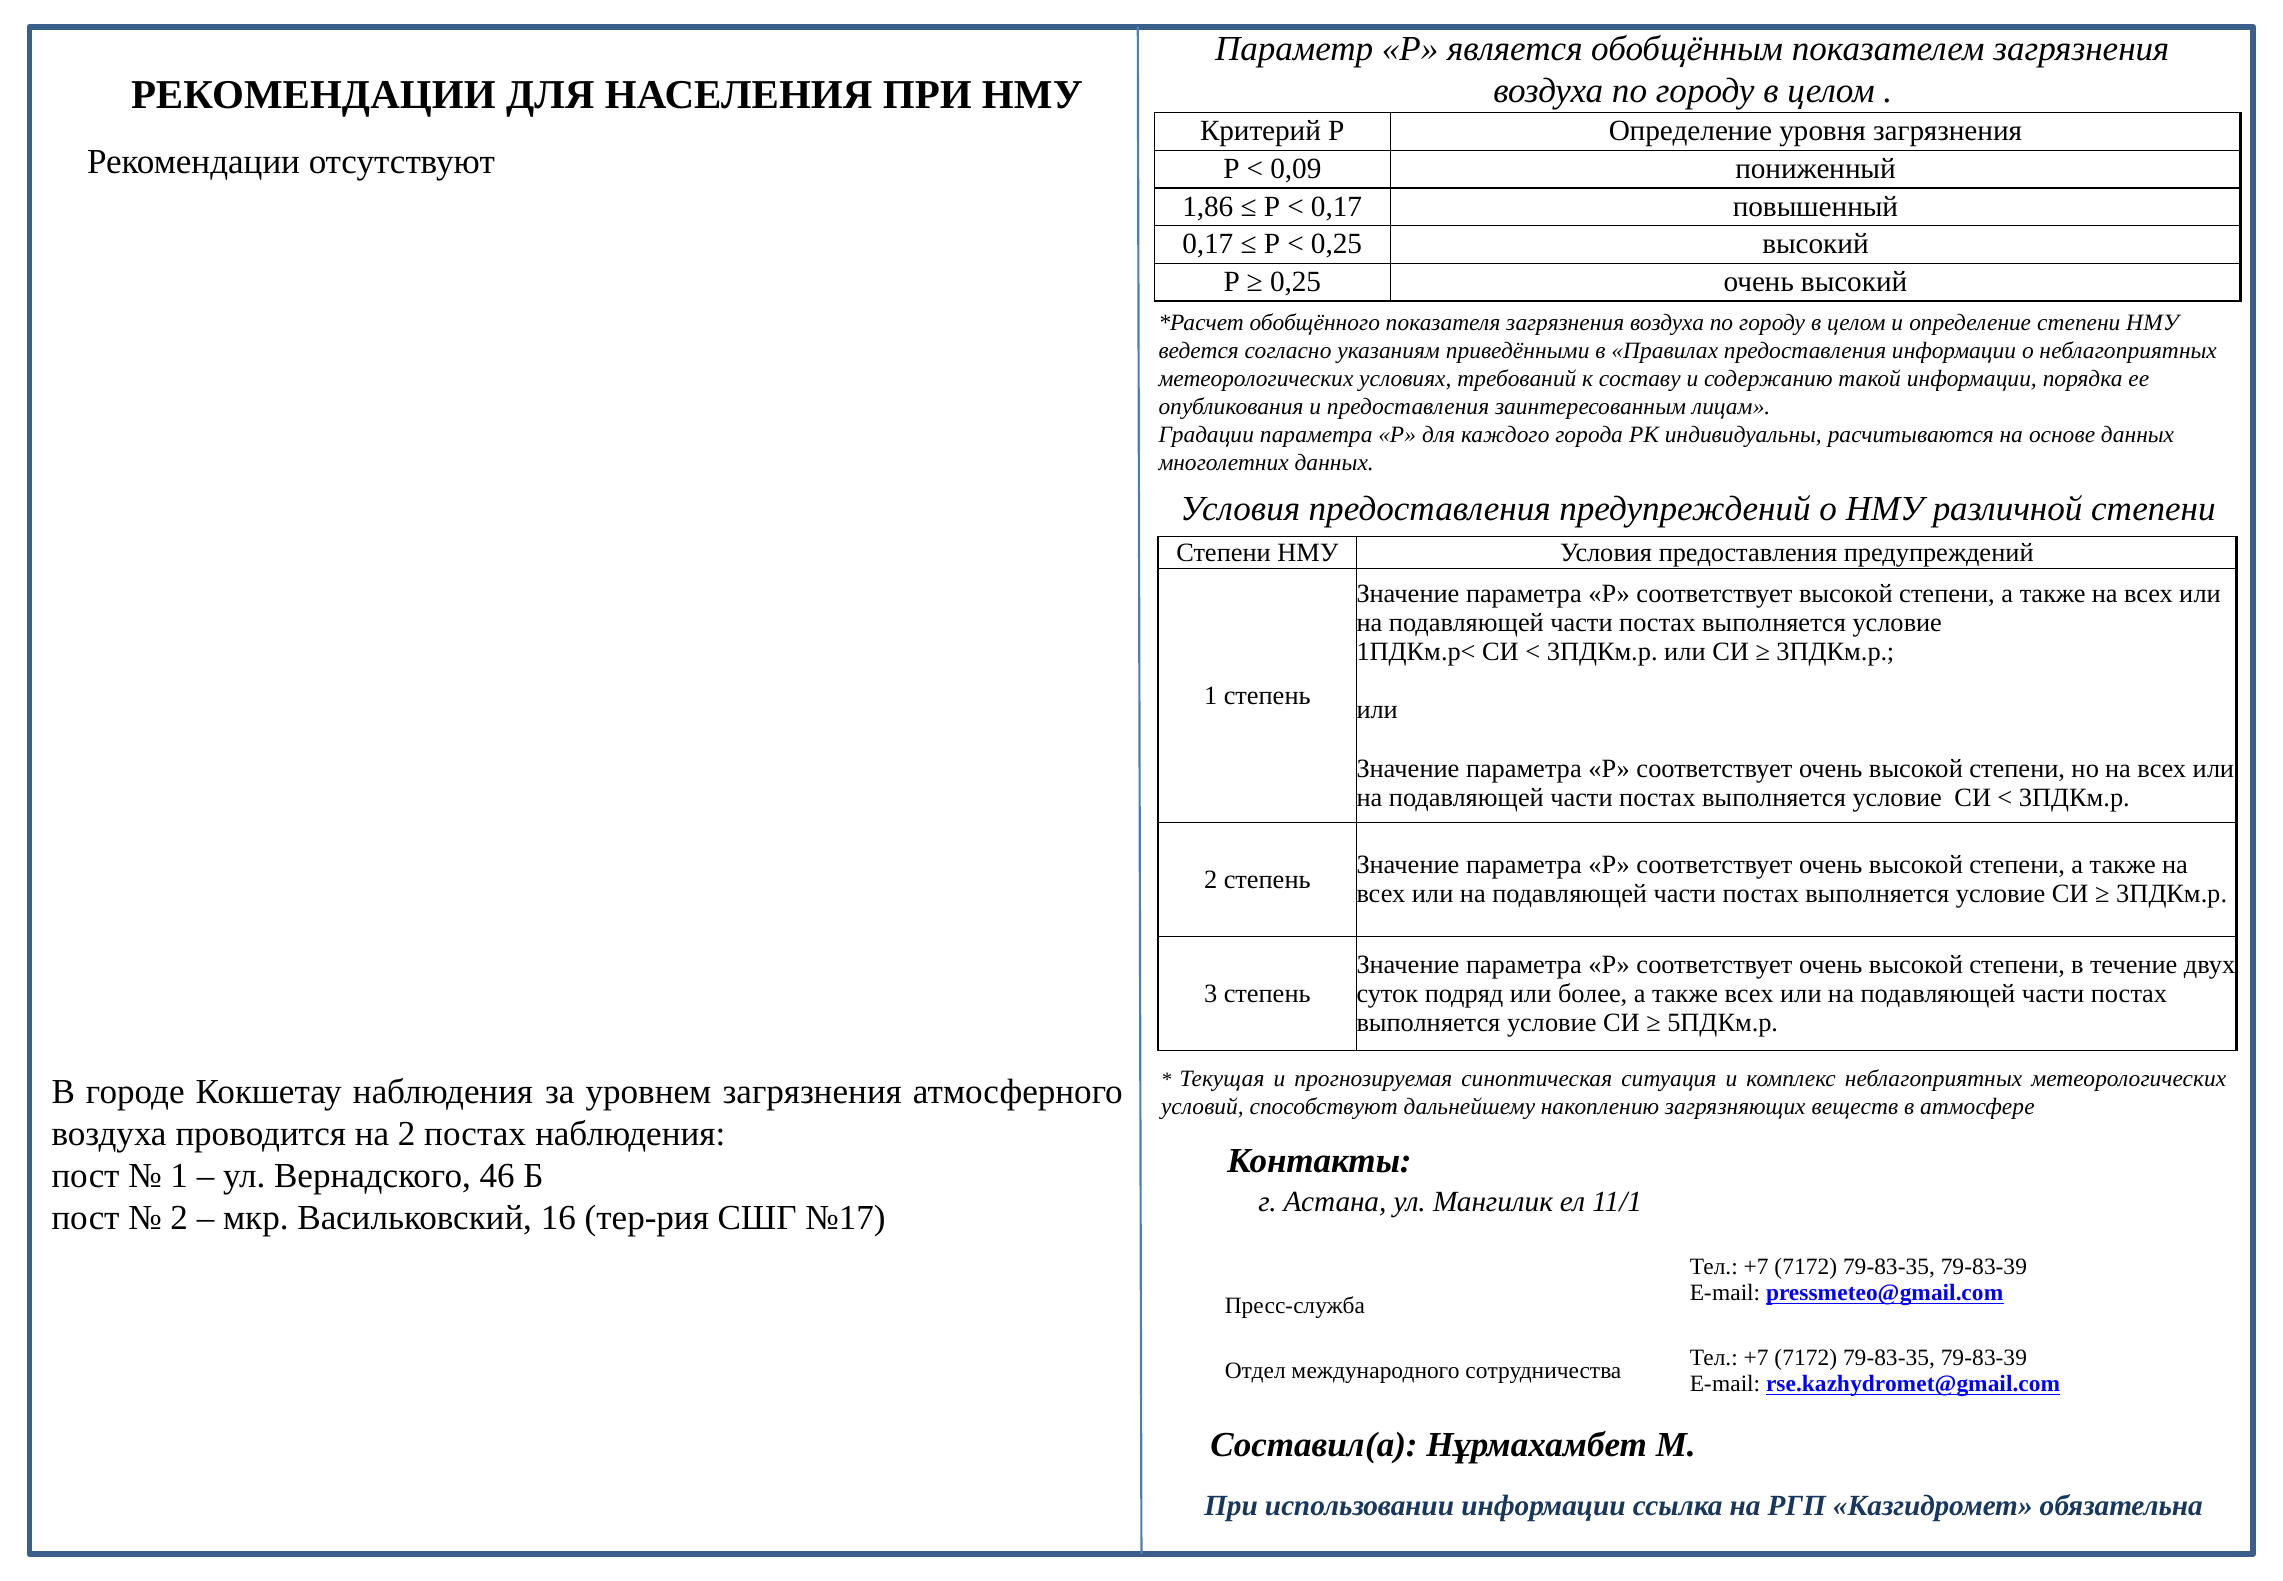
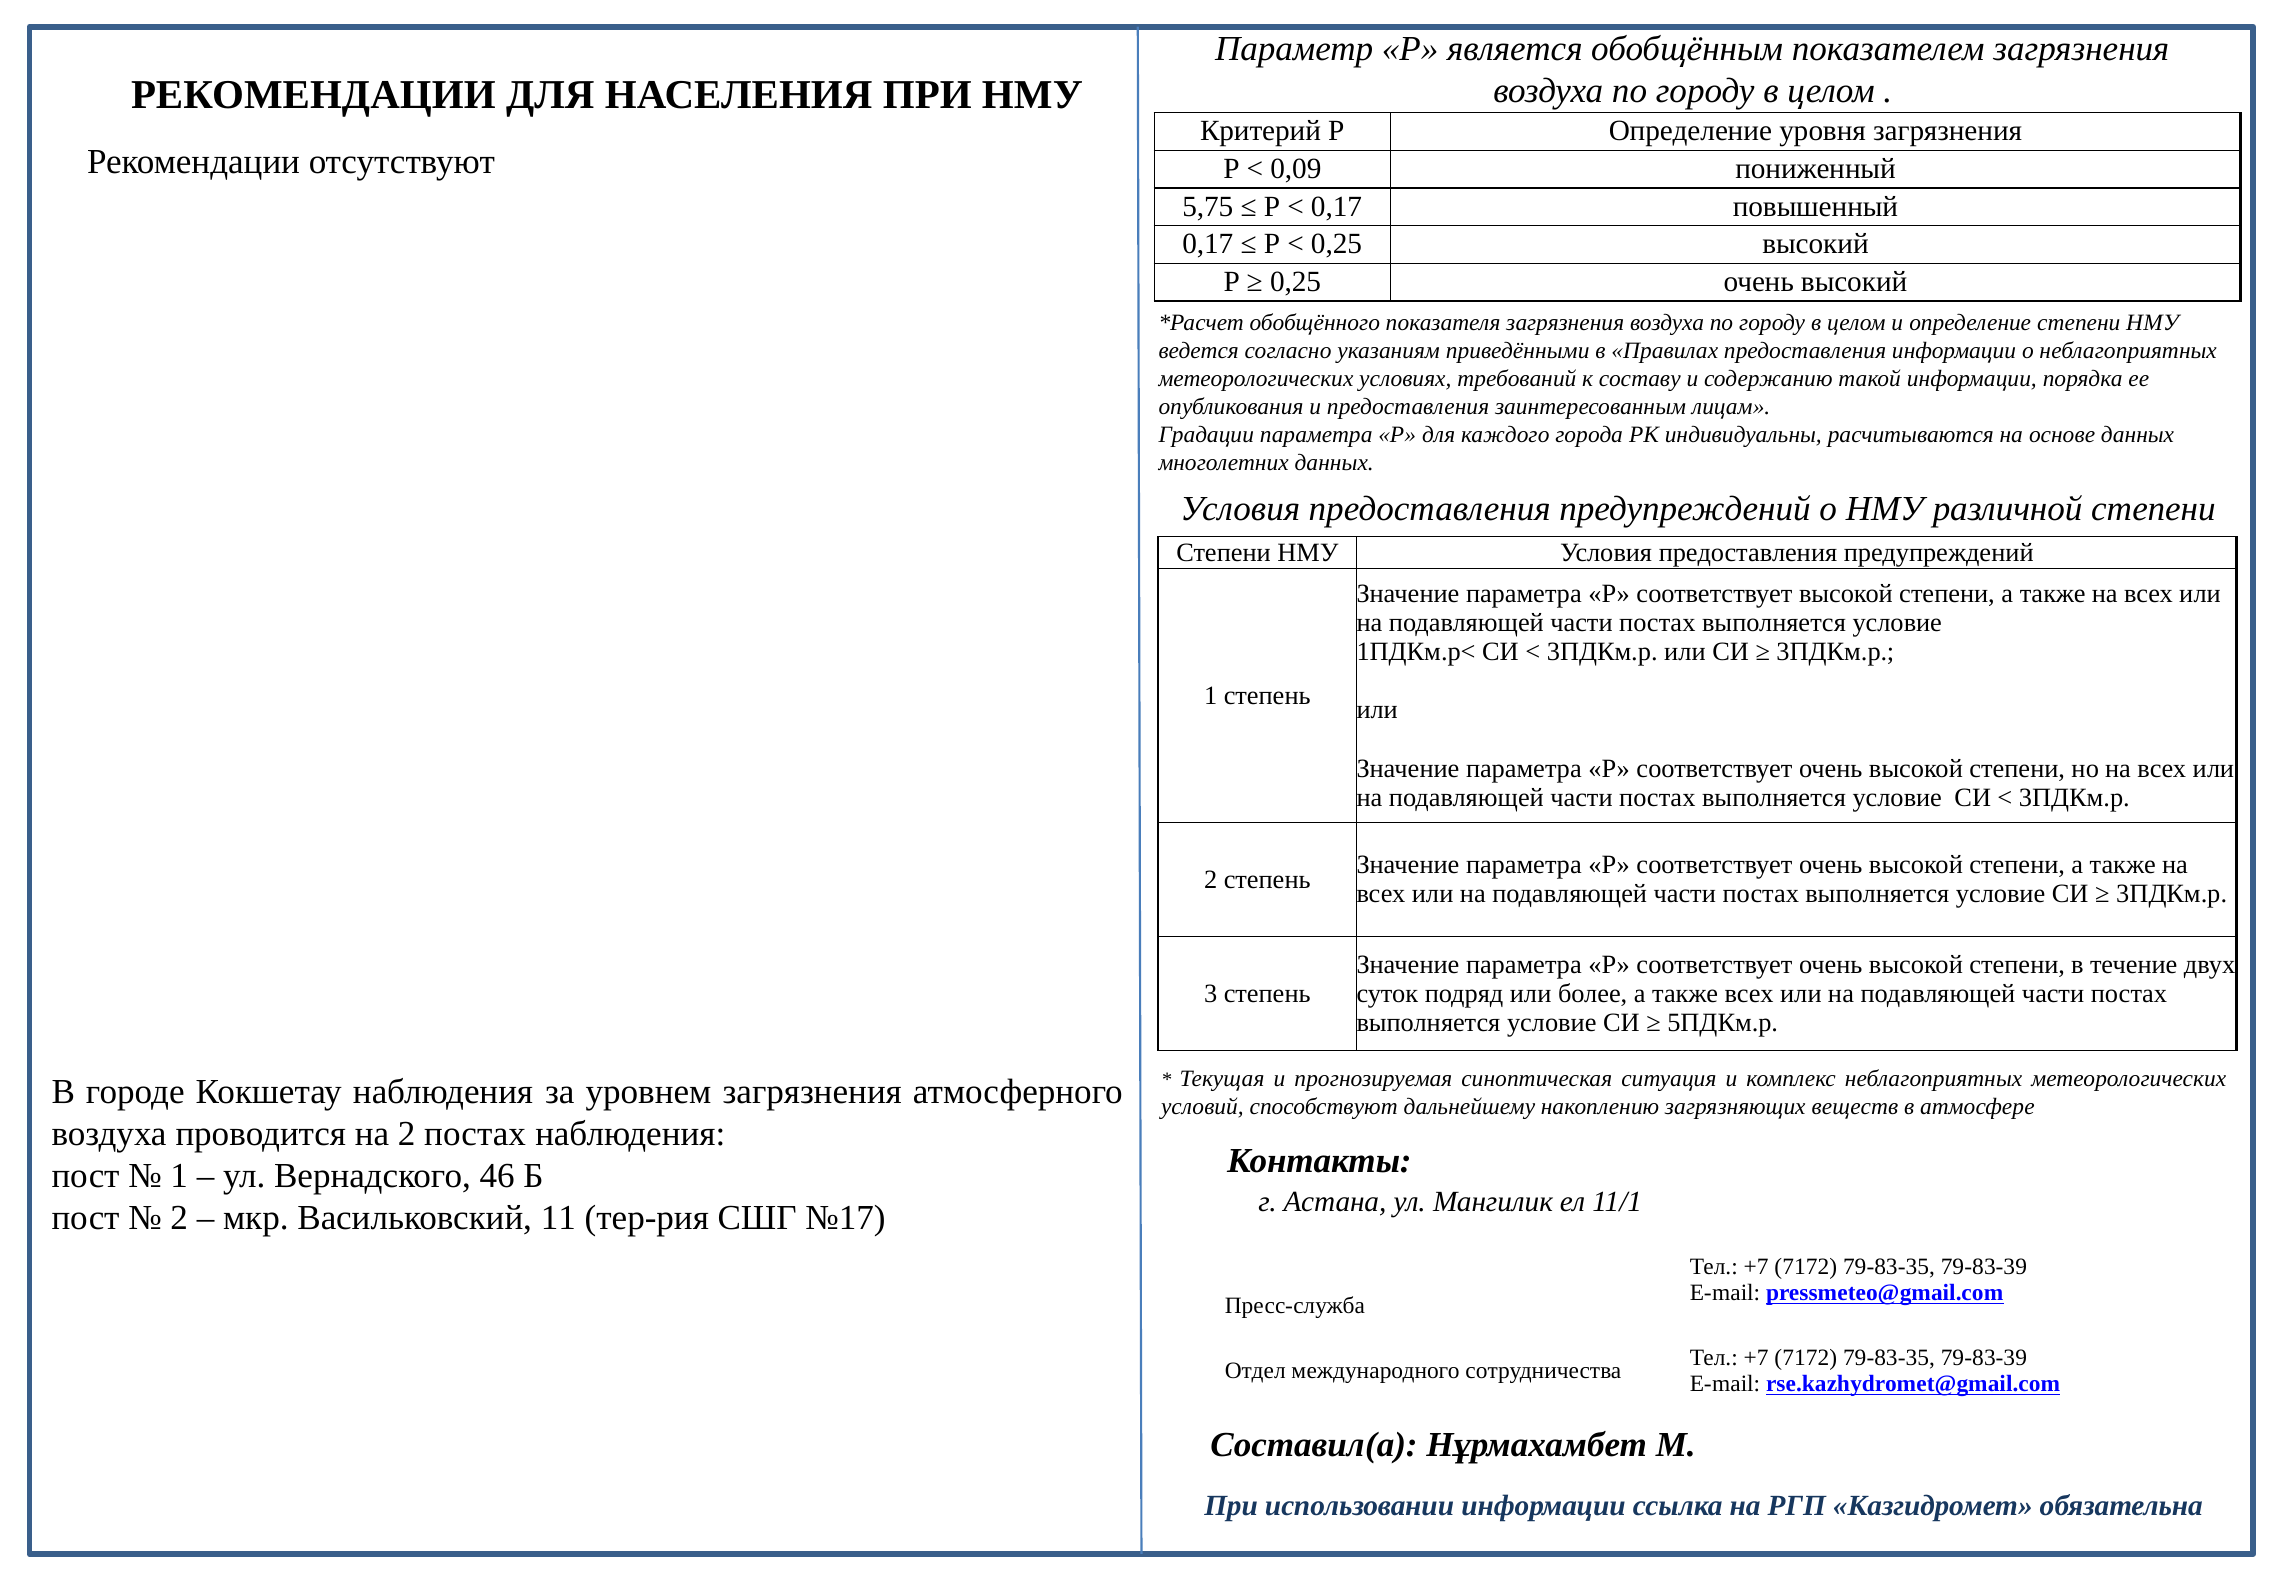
1,86: 1,86 -> 5,75
16: 16 -> 11
